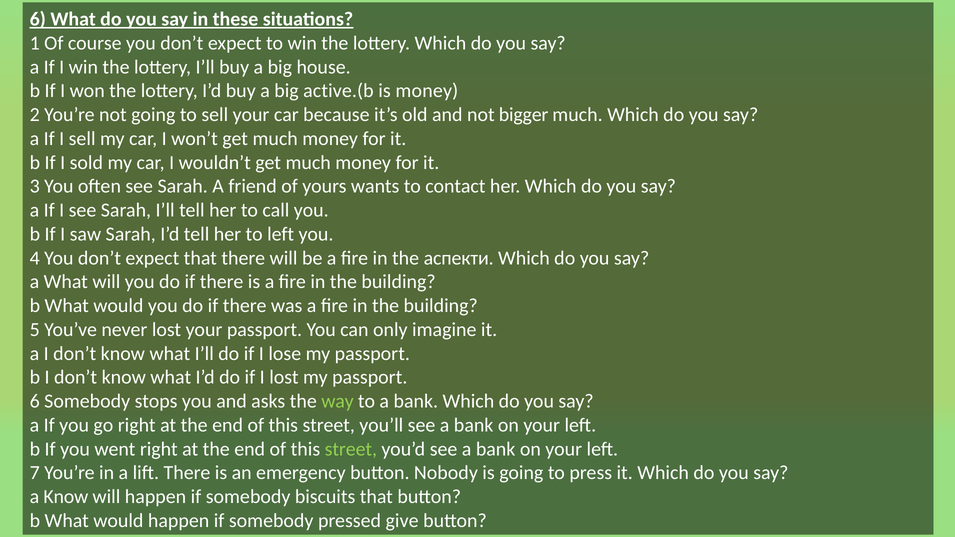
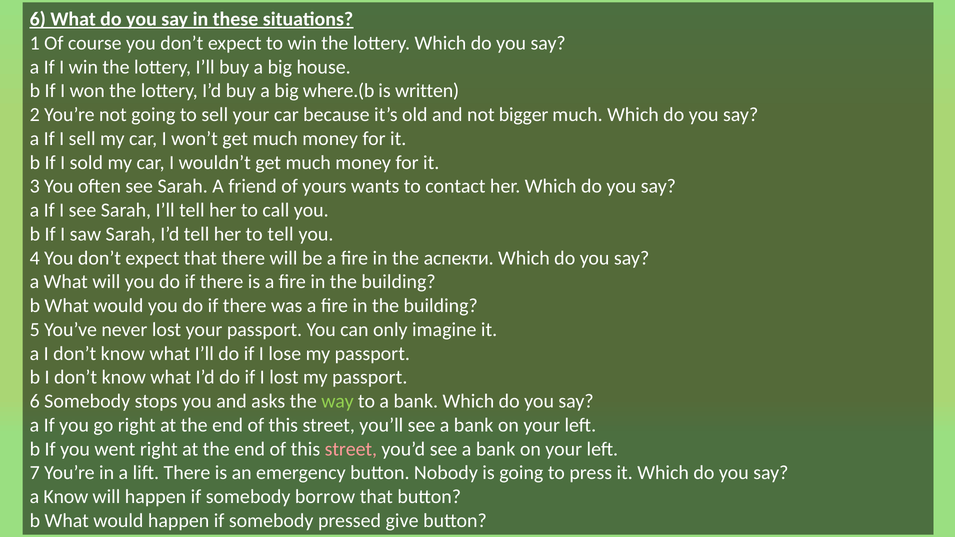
active.(b: active.(b -> where.(b
is money: money -> written
to left: left -> tell
street at (351, 449) colour: light green -> pink
biscuits: biscuits -> borrow
